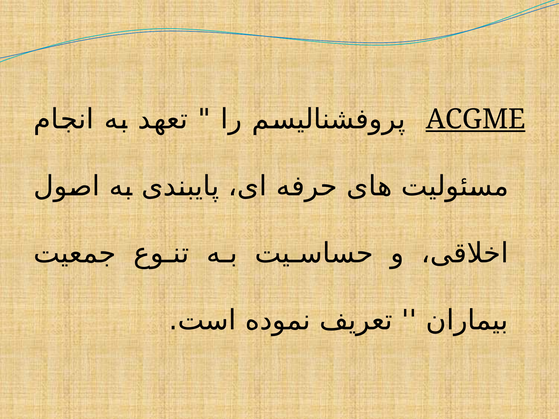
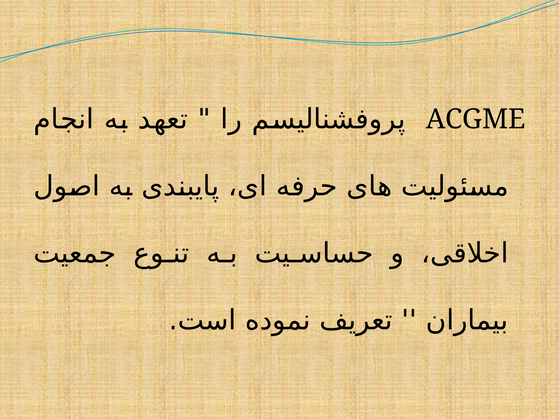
ACGME underline: present -> none
